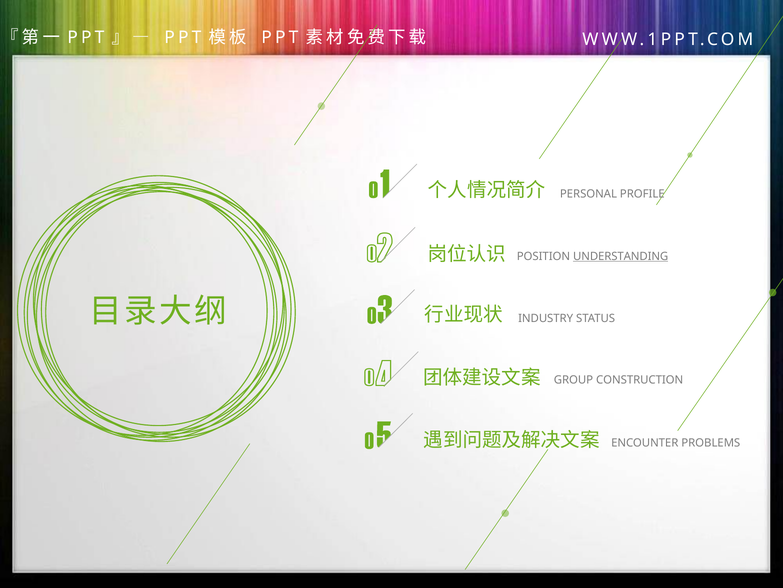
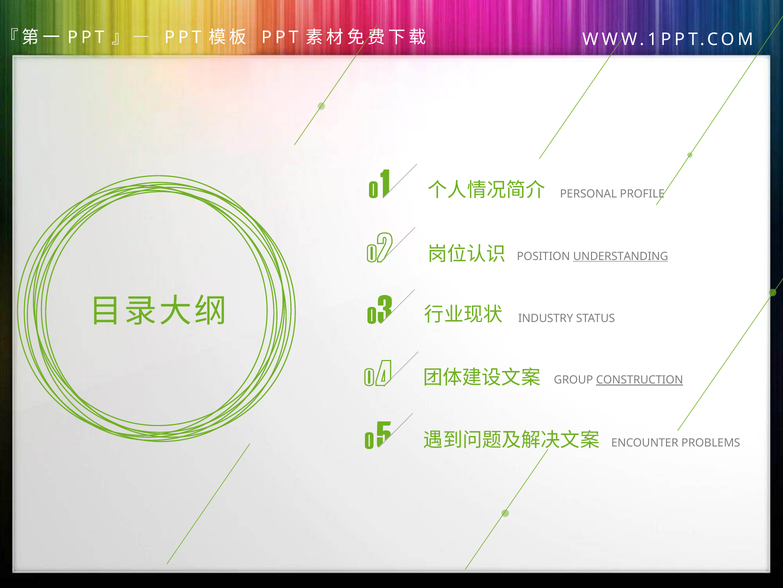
CONSTRUCTION underline: none -> present
